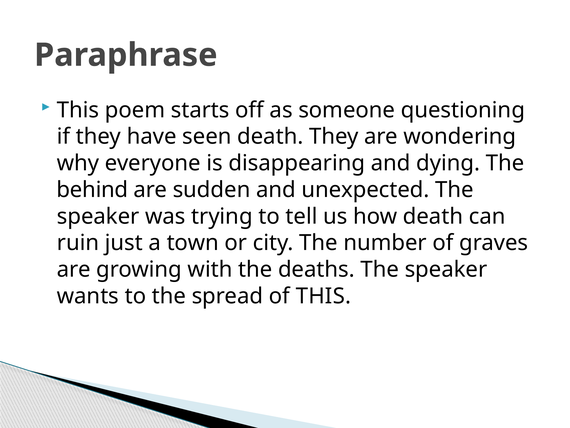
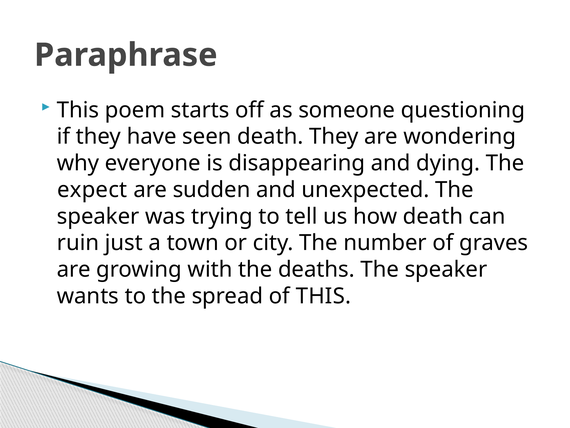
behind: behind -> expect
